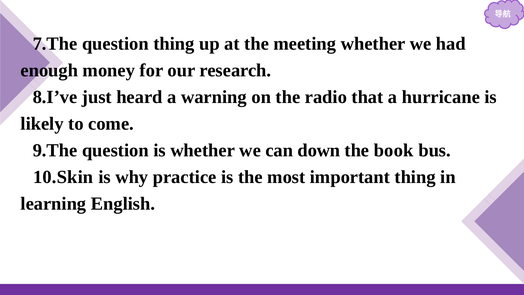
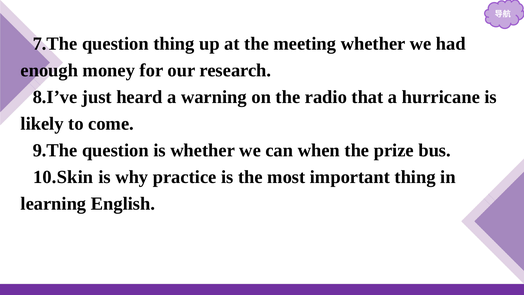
down: down -> when
book: book -> prize
